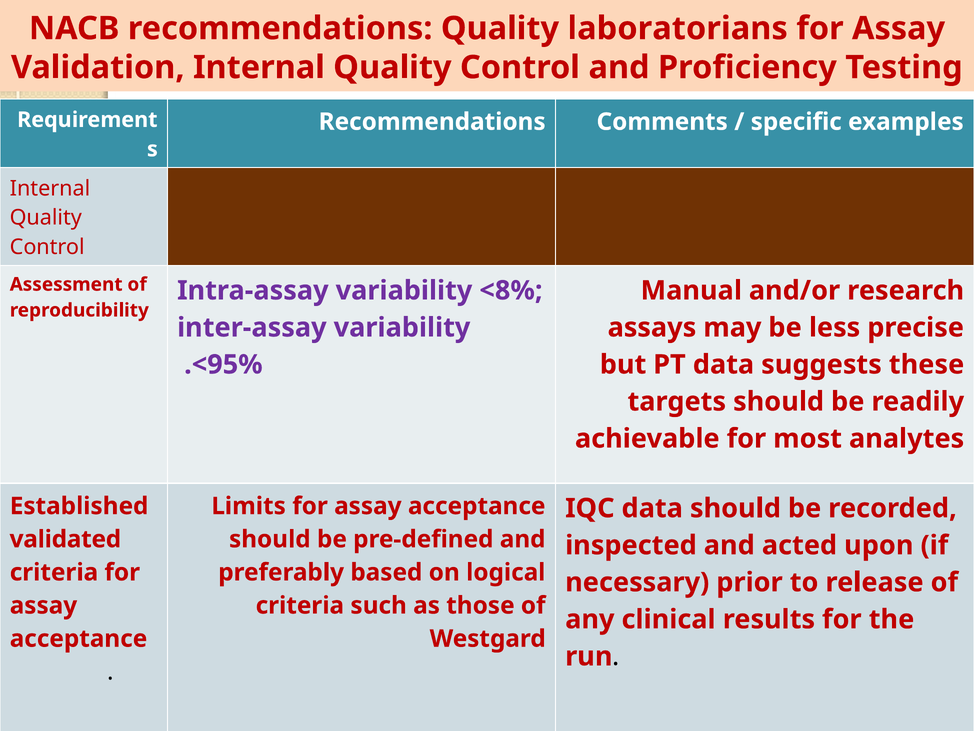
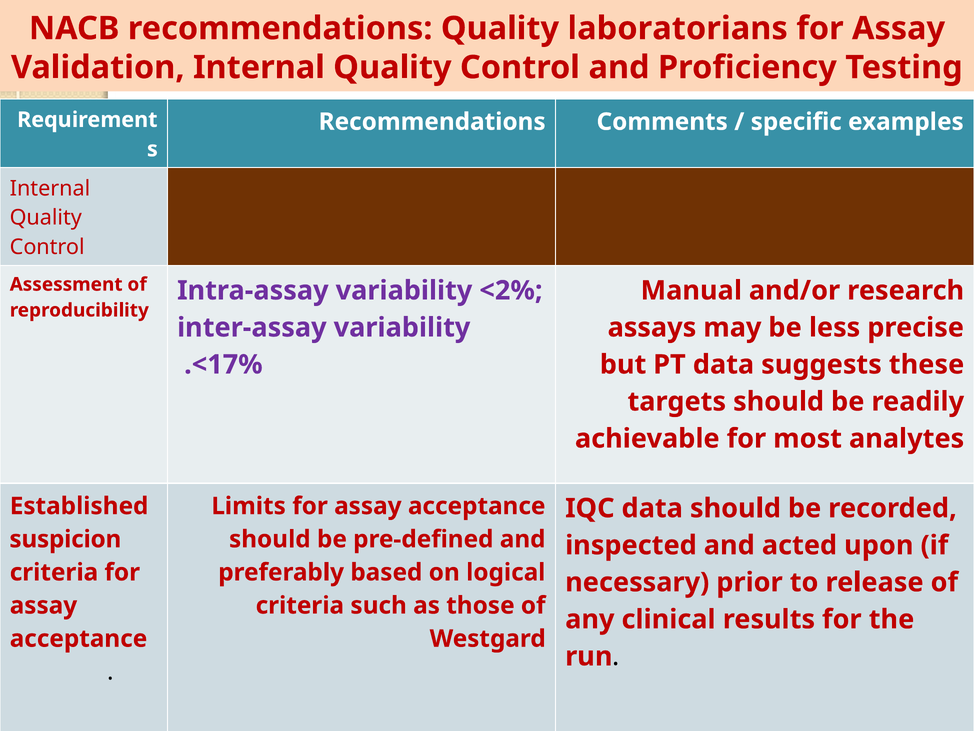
<8%: <8% -> <2%
<95%: <95% -> <17%
validated: validated -> suspicion
